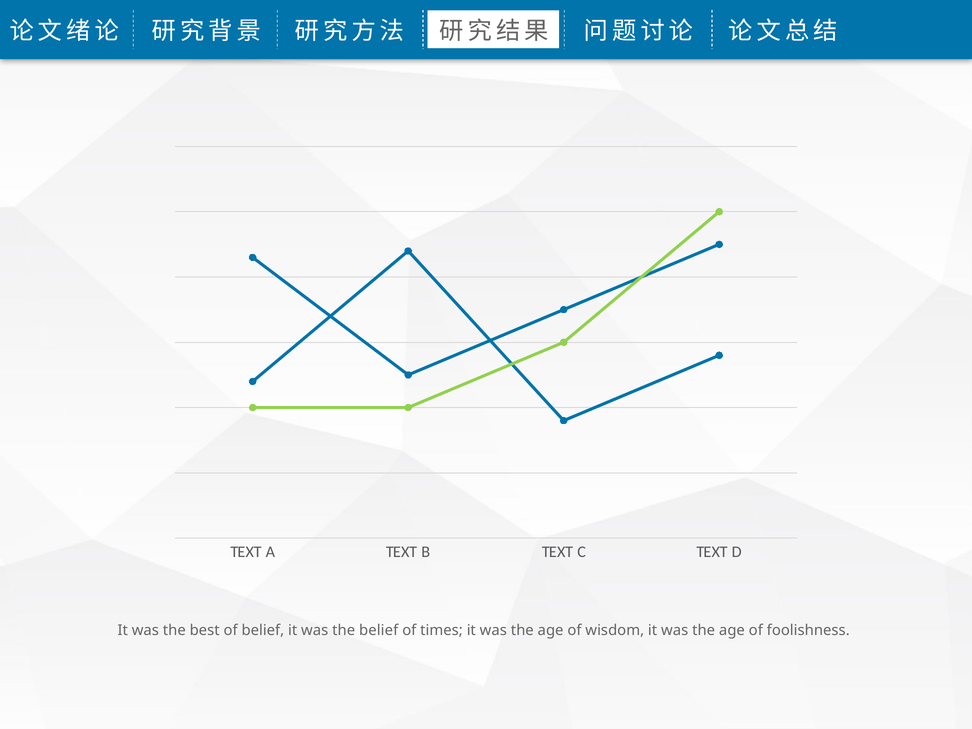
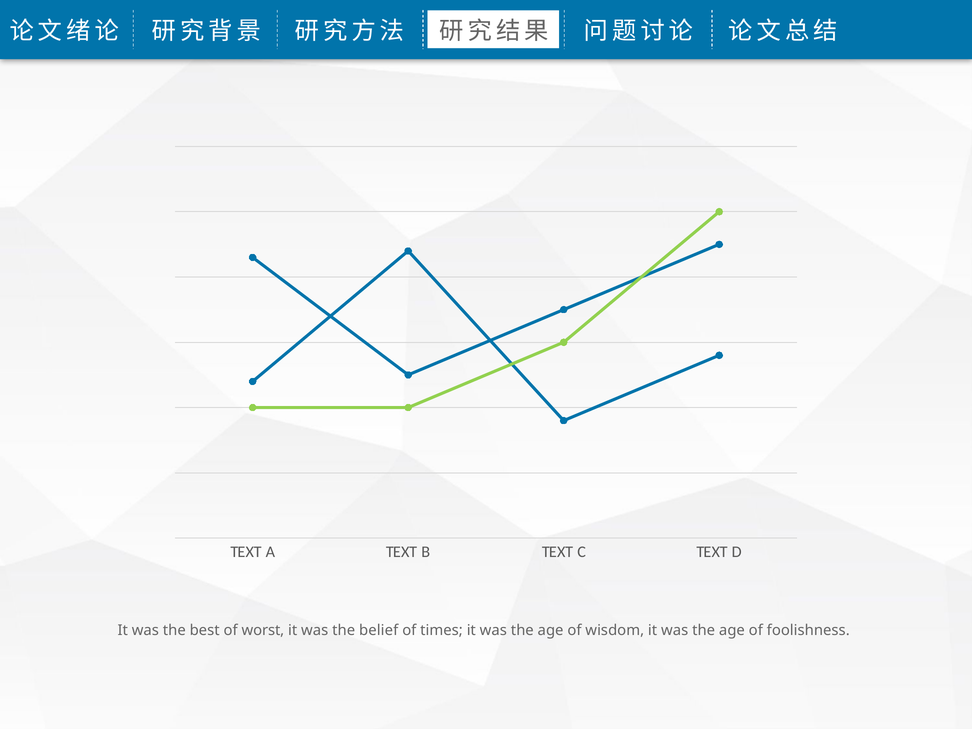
of belief: belief -> worst
